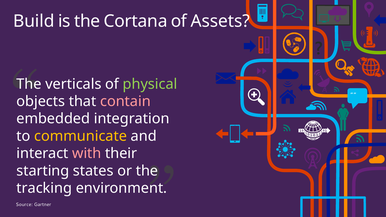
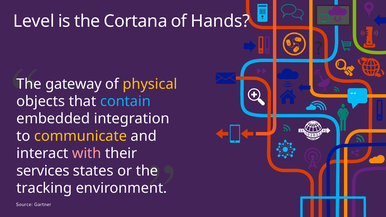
Build: Build -> Level
Assets: Assets -> Hands
verticals: verticals -> gateway
physical colour: light green -> yellow
contain colour: pink -> light blue
starting: starting -> services
